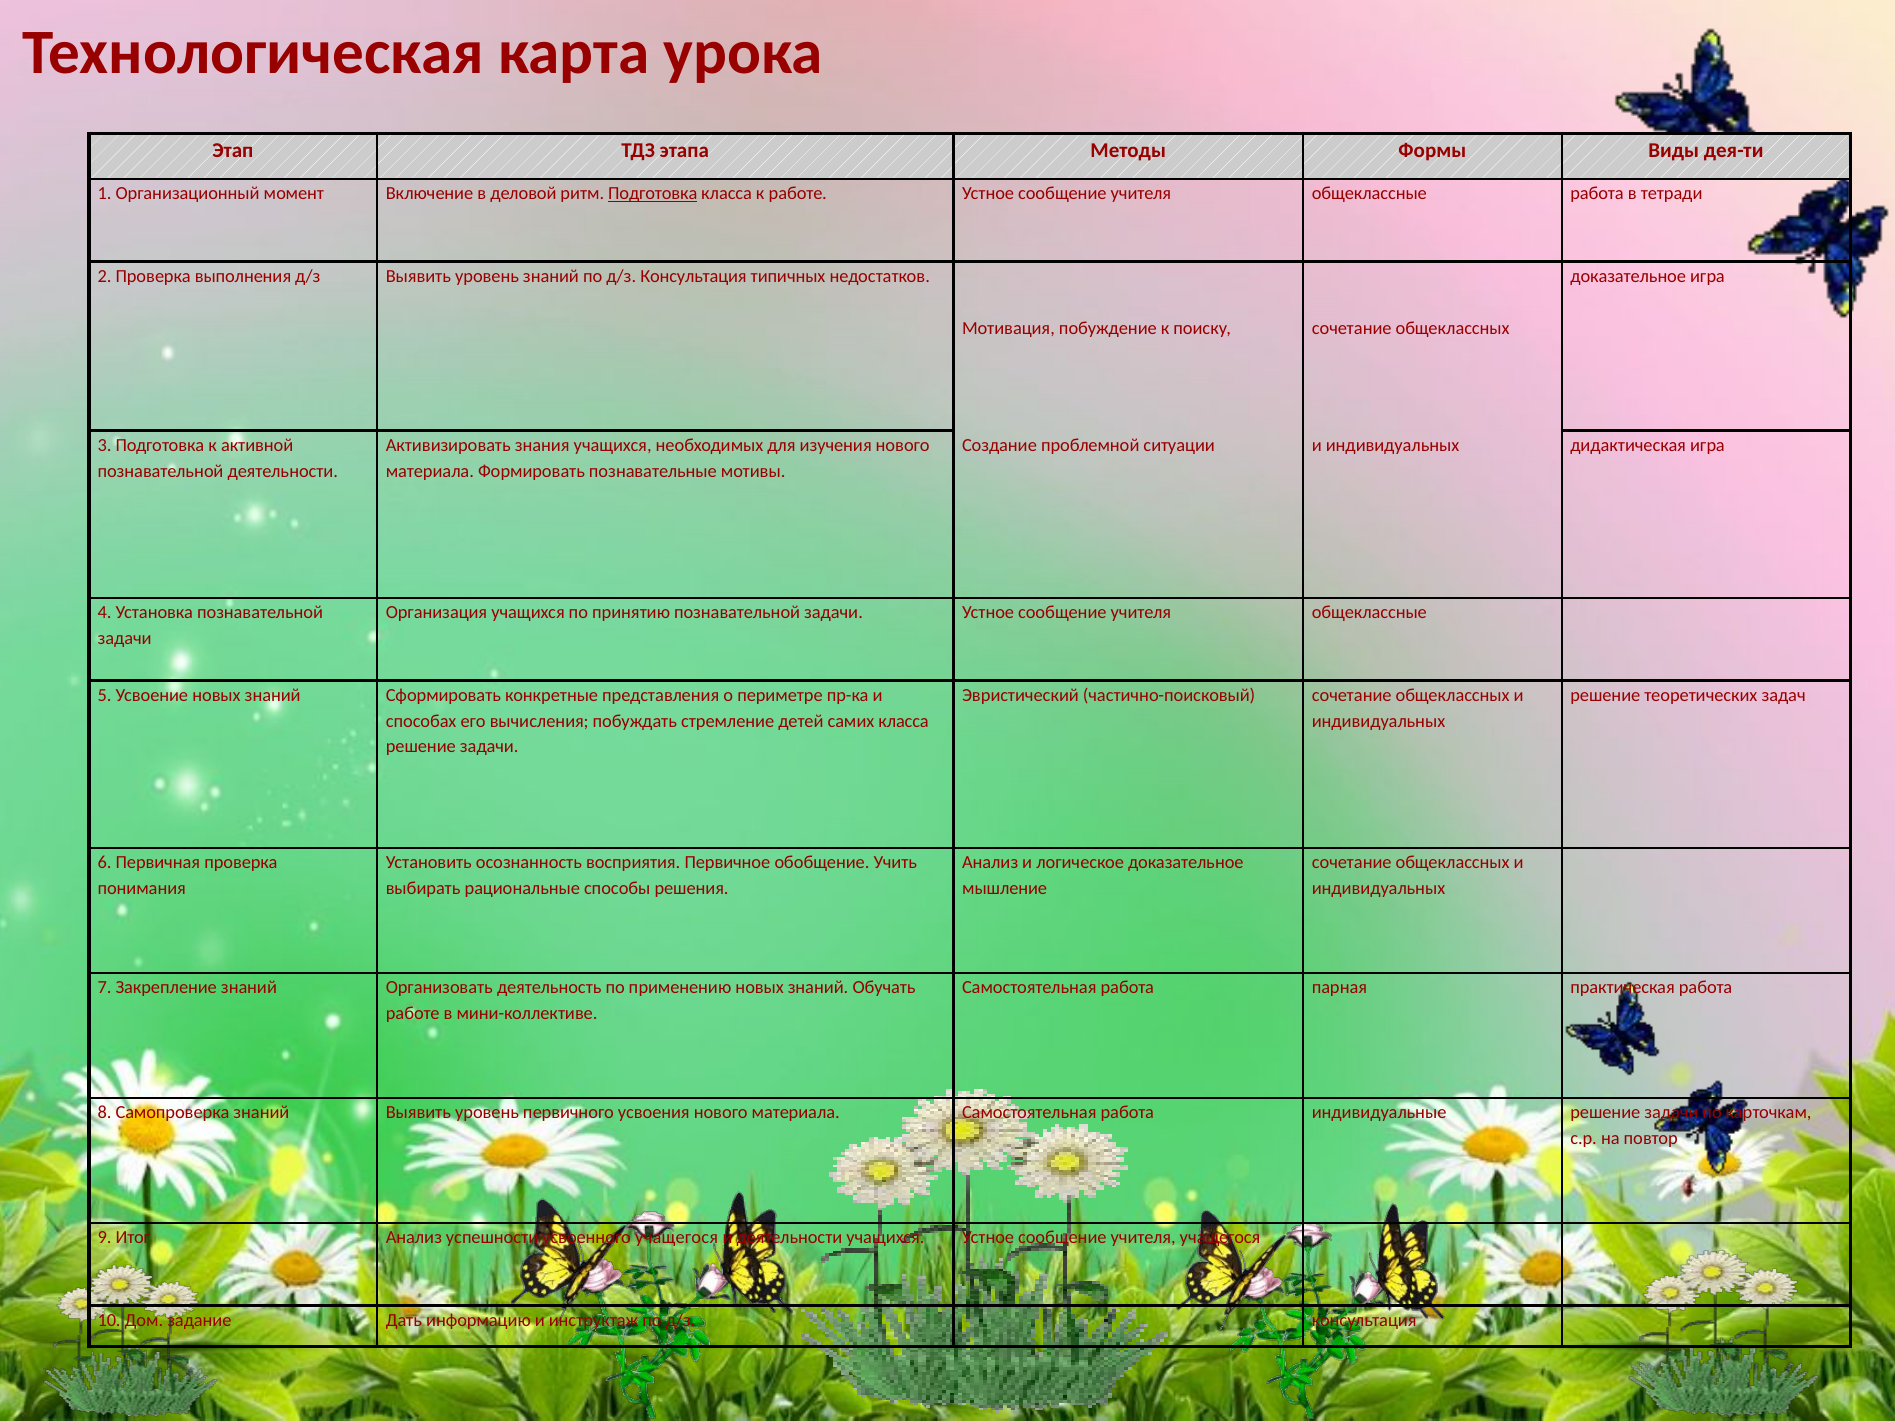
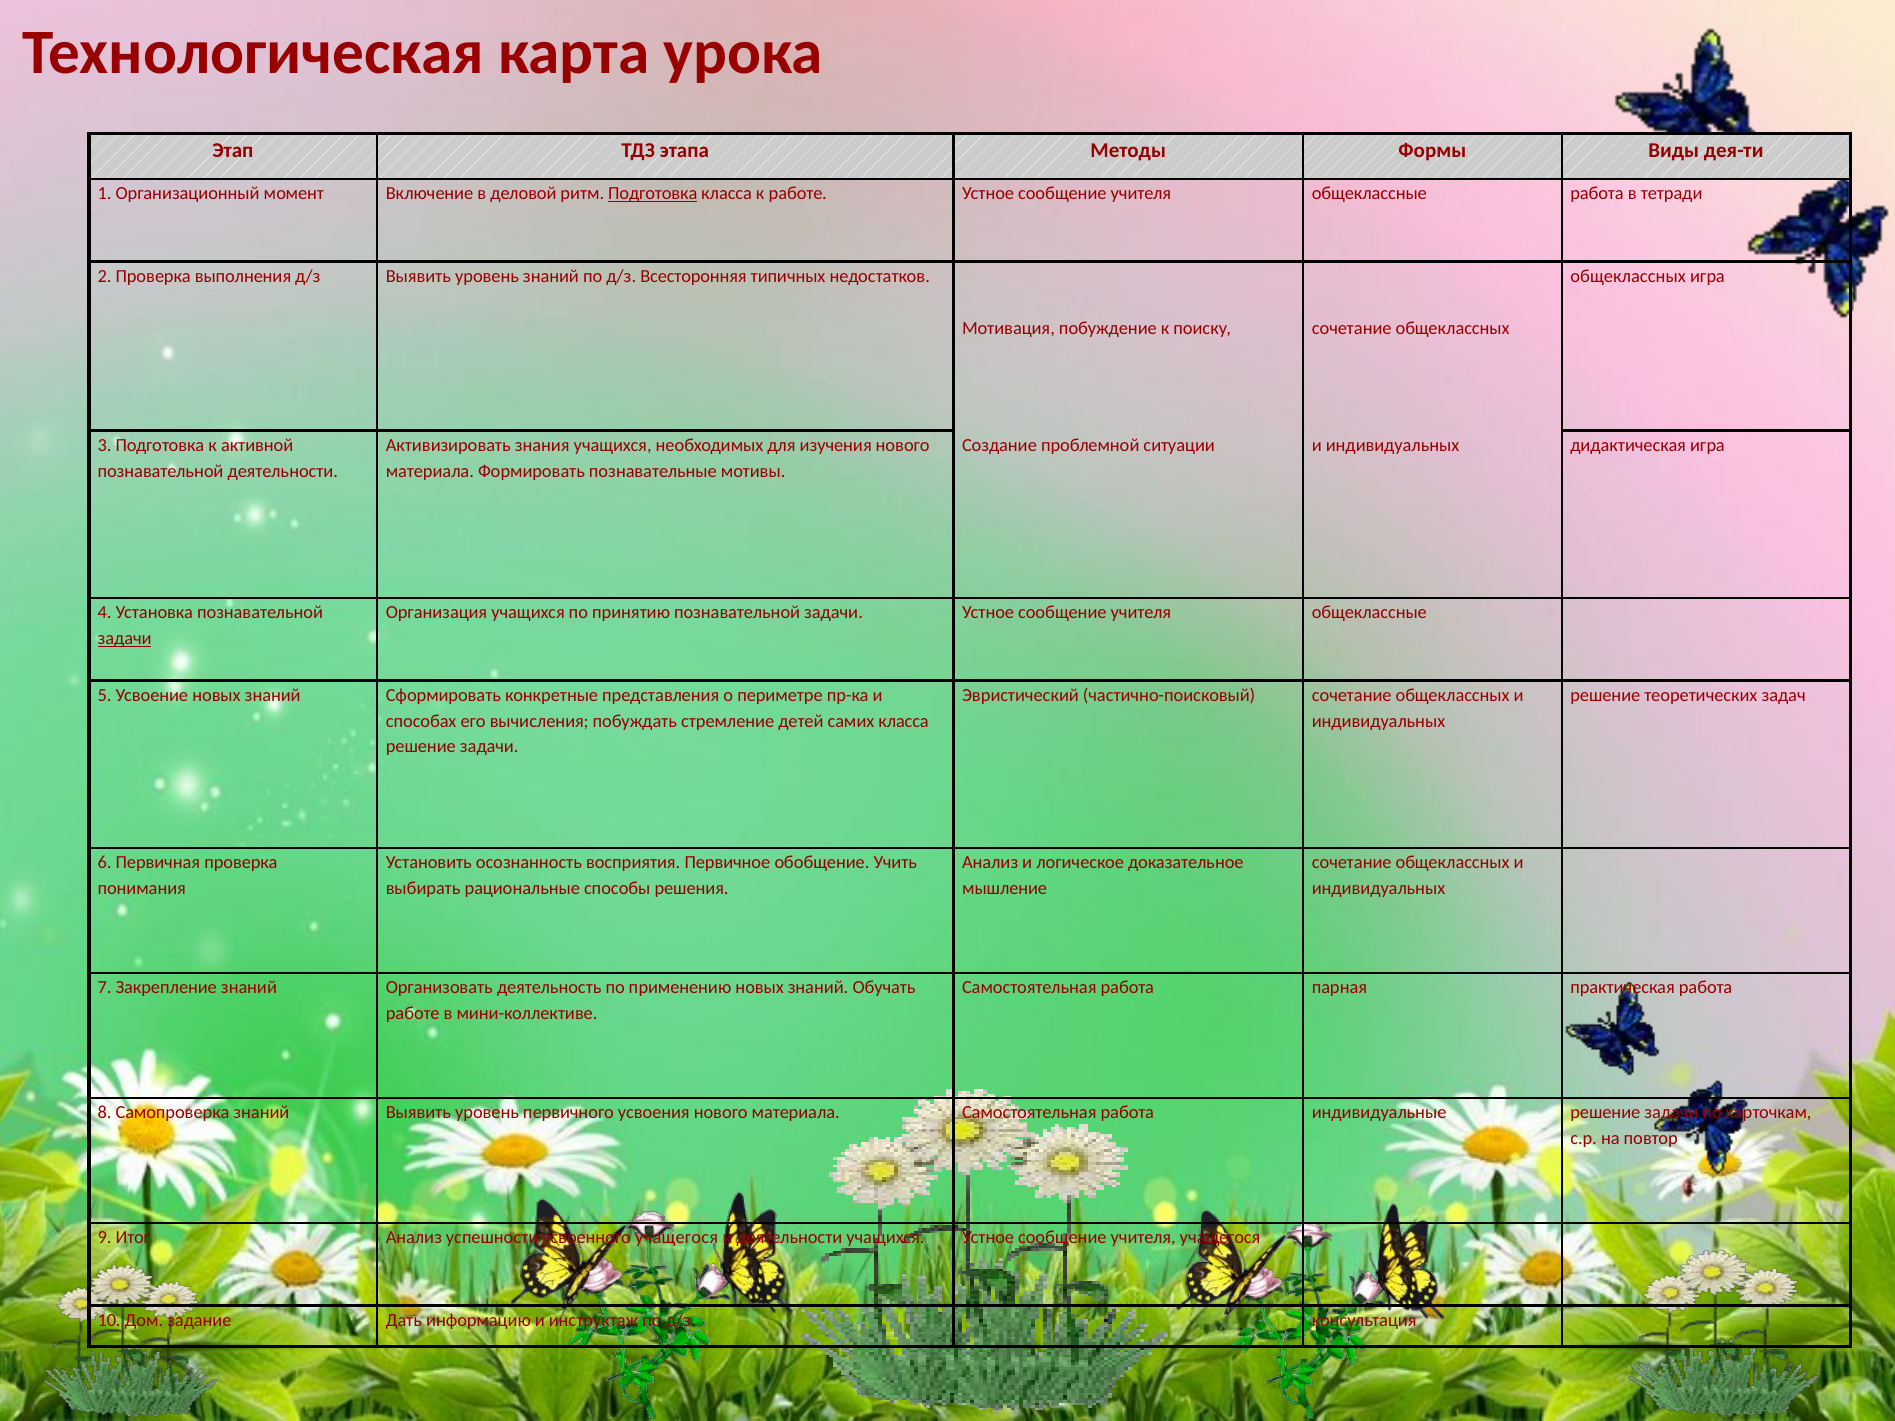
знаний по д/з Консультация: Консультация -> Всесторонняя
доказательное at (1628, 276): доказательное -> общеклассных
задачи at (125, 639) underline: none -> present
